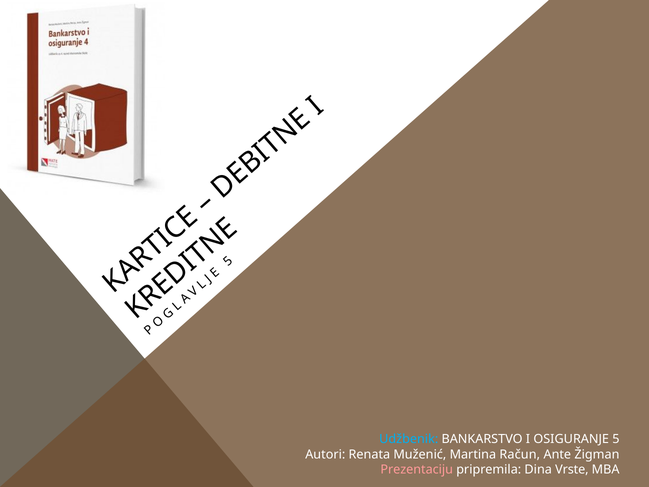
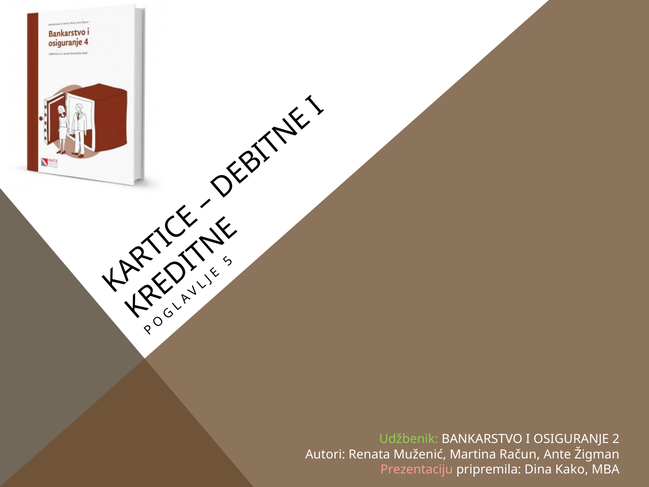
Udžbenik colour: light blue -> light green
OSIGURANJE 5: 5 -> 2
Vrste: Vrste -> Kako
